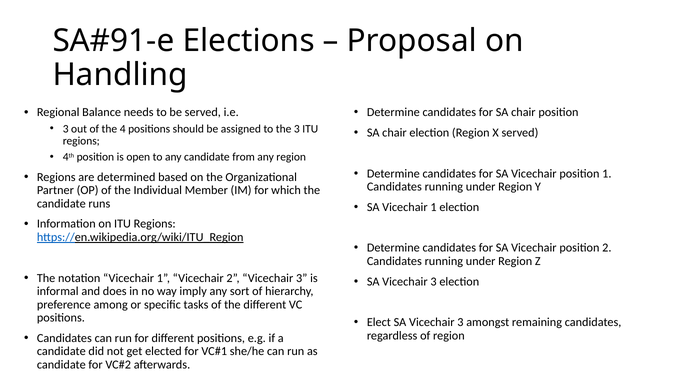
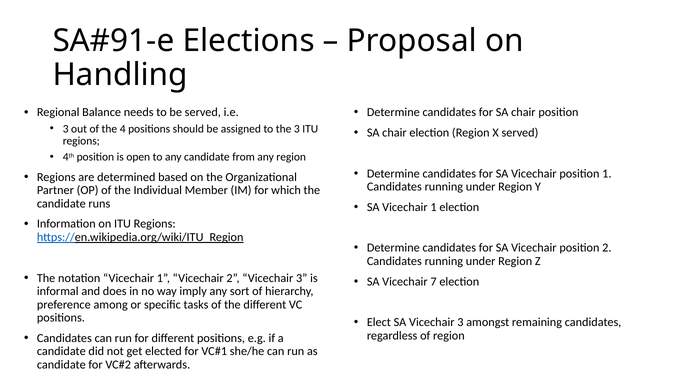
3 at (434, 281): 3 -> 7
